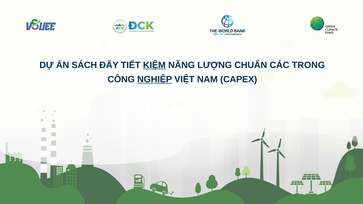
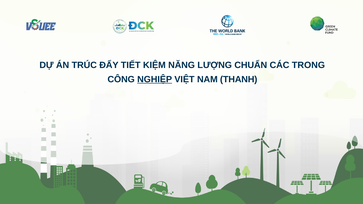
SÁCH: SÁCH -> TRÚC
KIỆM underline: present -> none
CAPEX: CAPEX -> THANH
